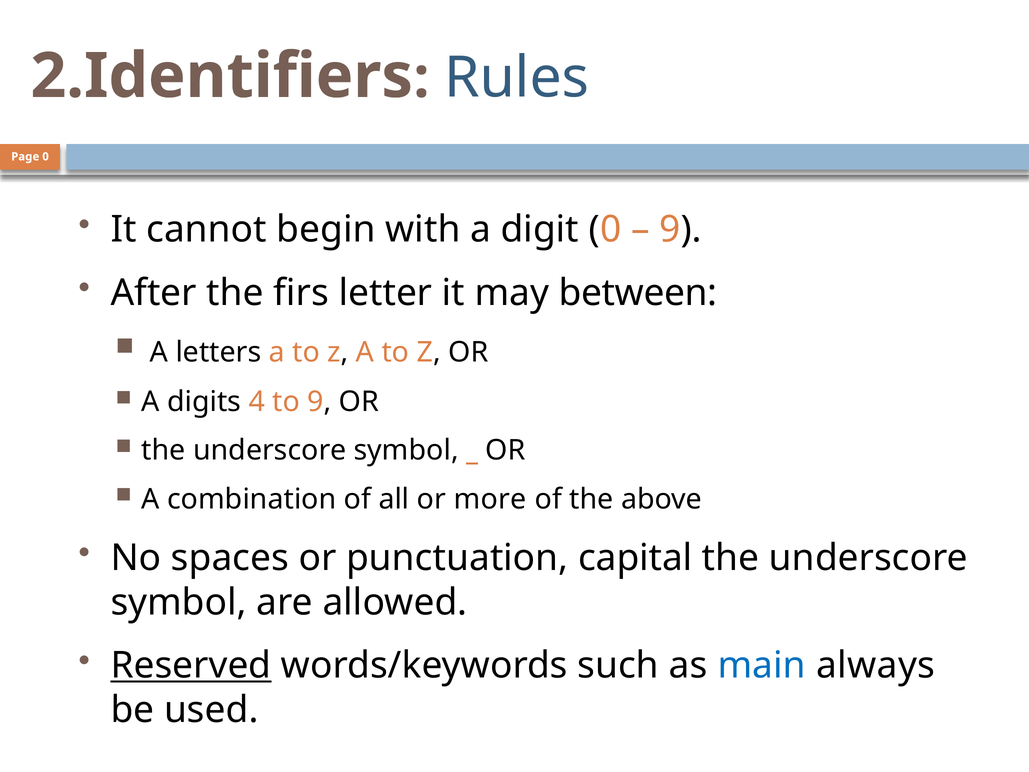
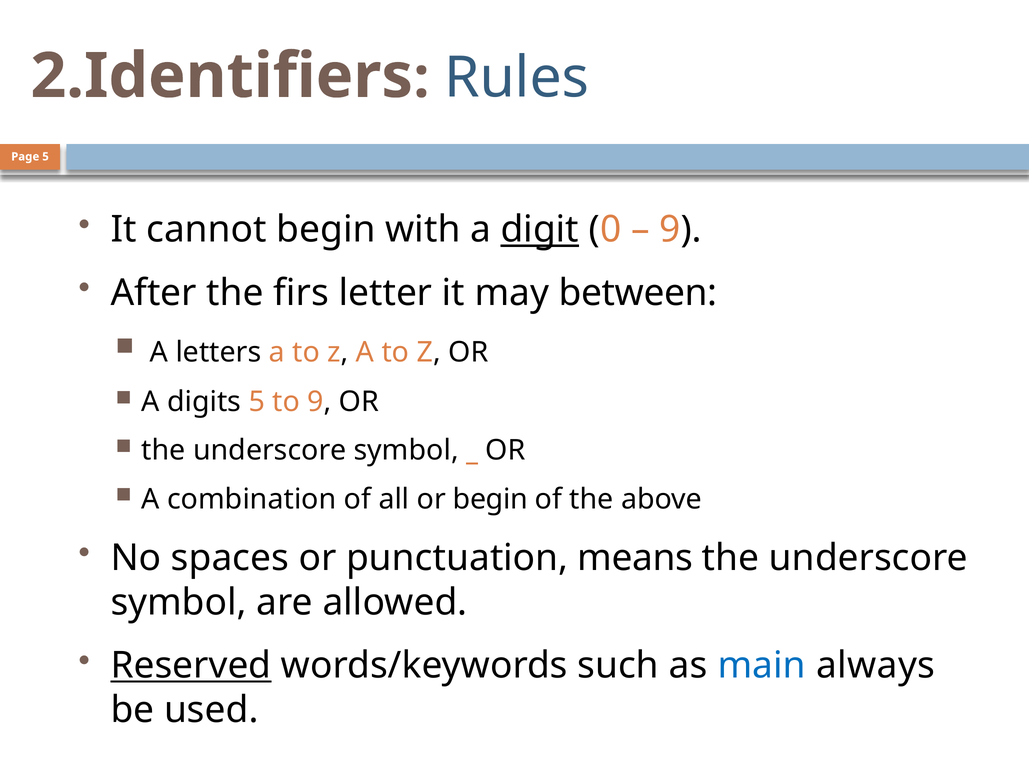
Page 0: 0 -> 5
digit underline: none -> present
digits 4: 4 -> 5
or more: more -> begin
capital: capital -> means
